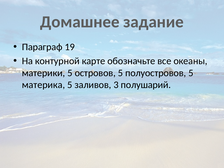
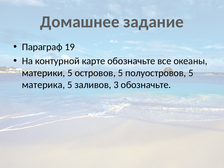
3 полушарий: полушарий -> обозначьте
